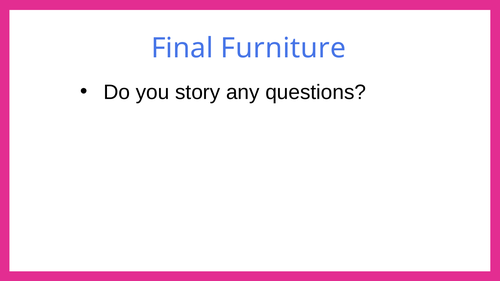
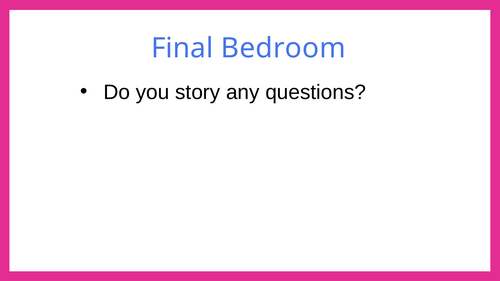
Furniture: Furniture -> Bedroom
